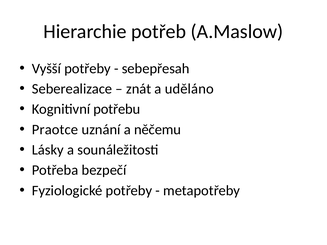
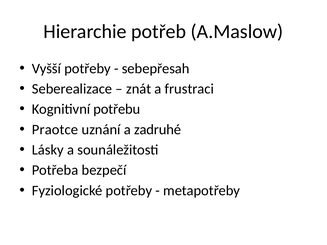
uděláno: uděláno -> frustraci
něčemu: něčemu -> zadruhé
